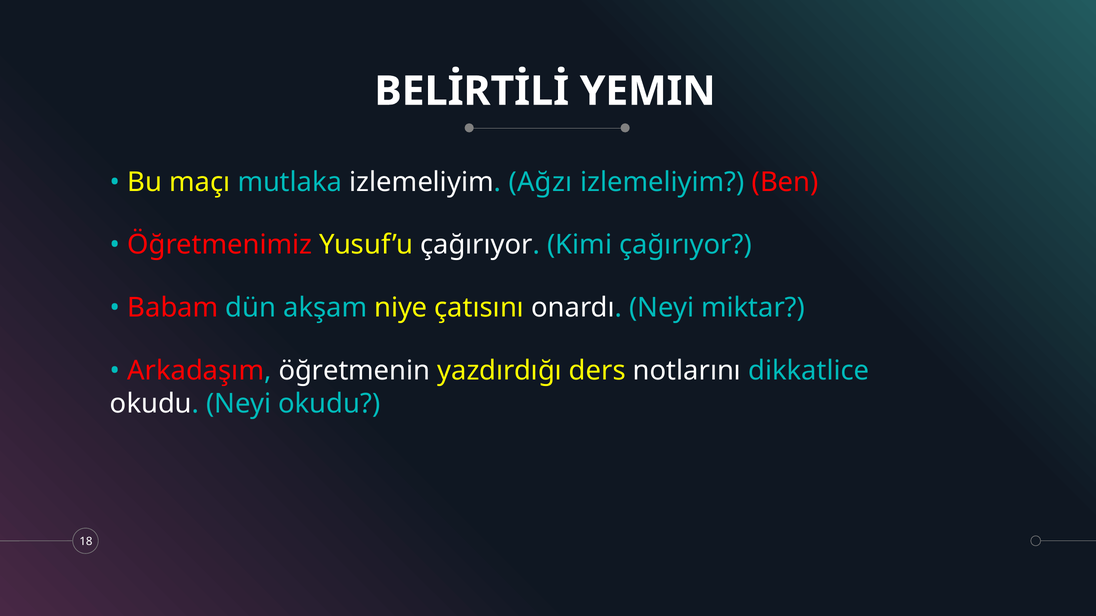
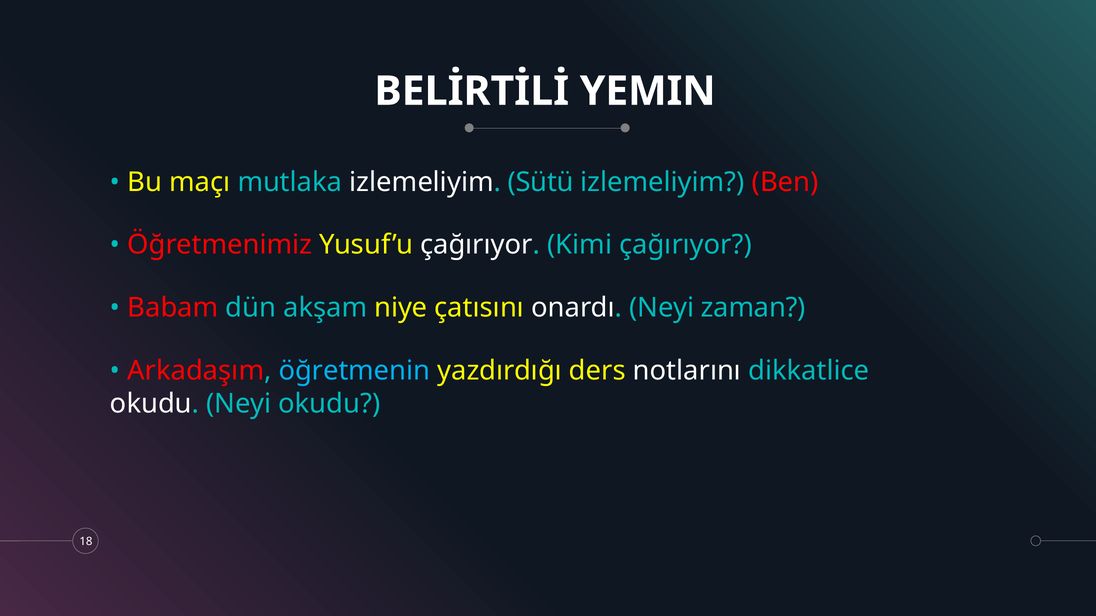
Ağzı: Ağzı -> Sütü
miktar: miktar -> zaman
öğretmenin colour: white -> light blue
